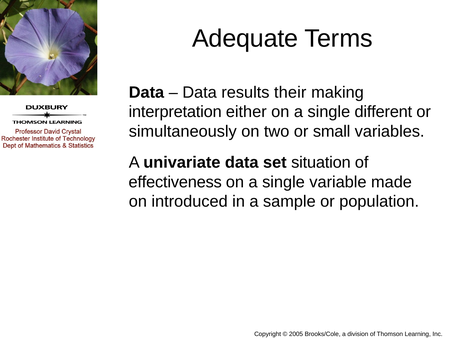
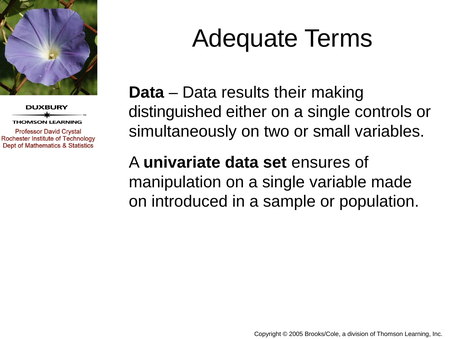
interpretation: interpretation -> distinguished
different: different -> controls
situation: situation -> ensures
effectiveness: effectiveness -> manipulation
